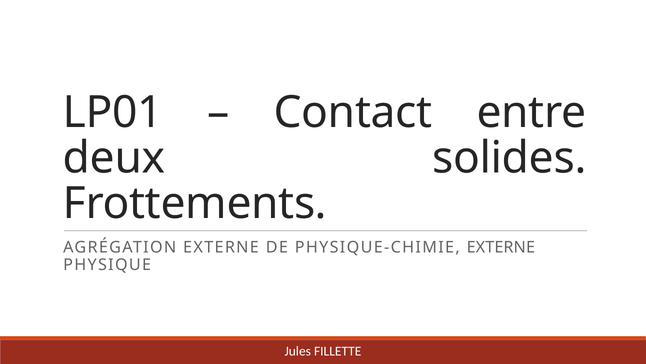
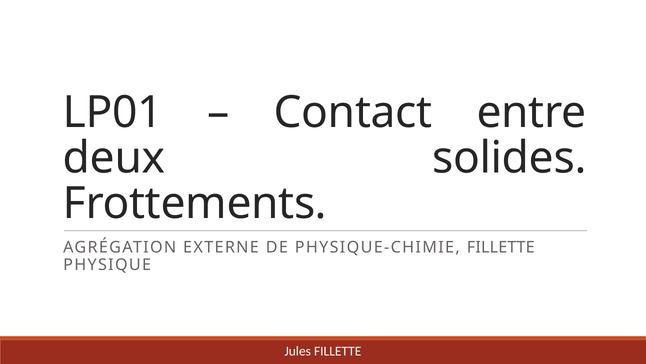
PHYSIQUE-CHIMIE EXTERNE: EXTERNE -> FILLETTE
